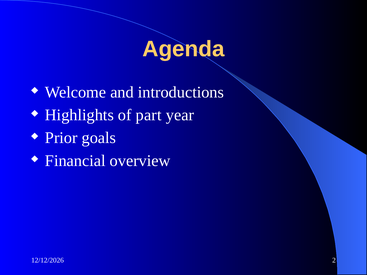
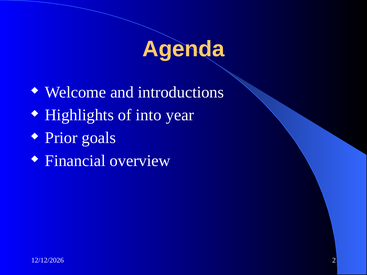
part: part -> into
